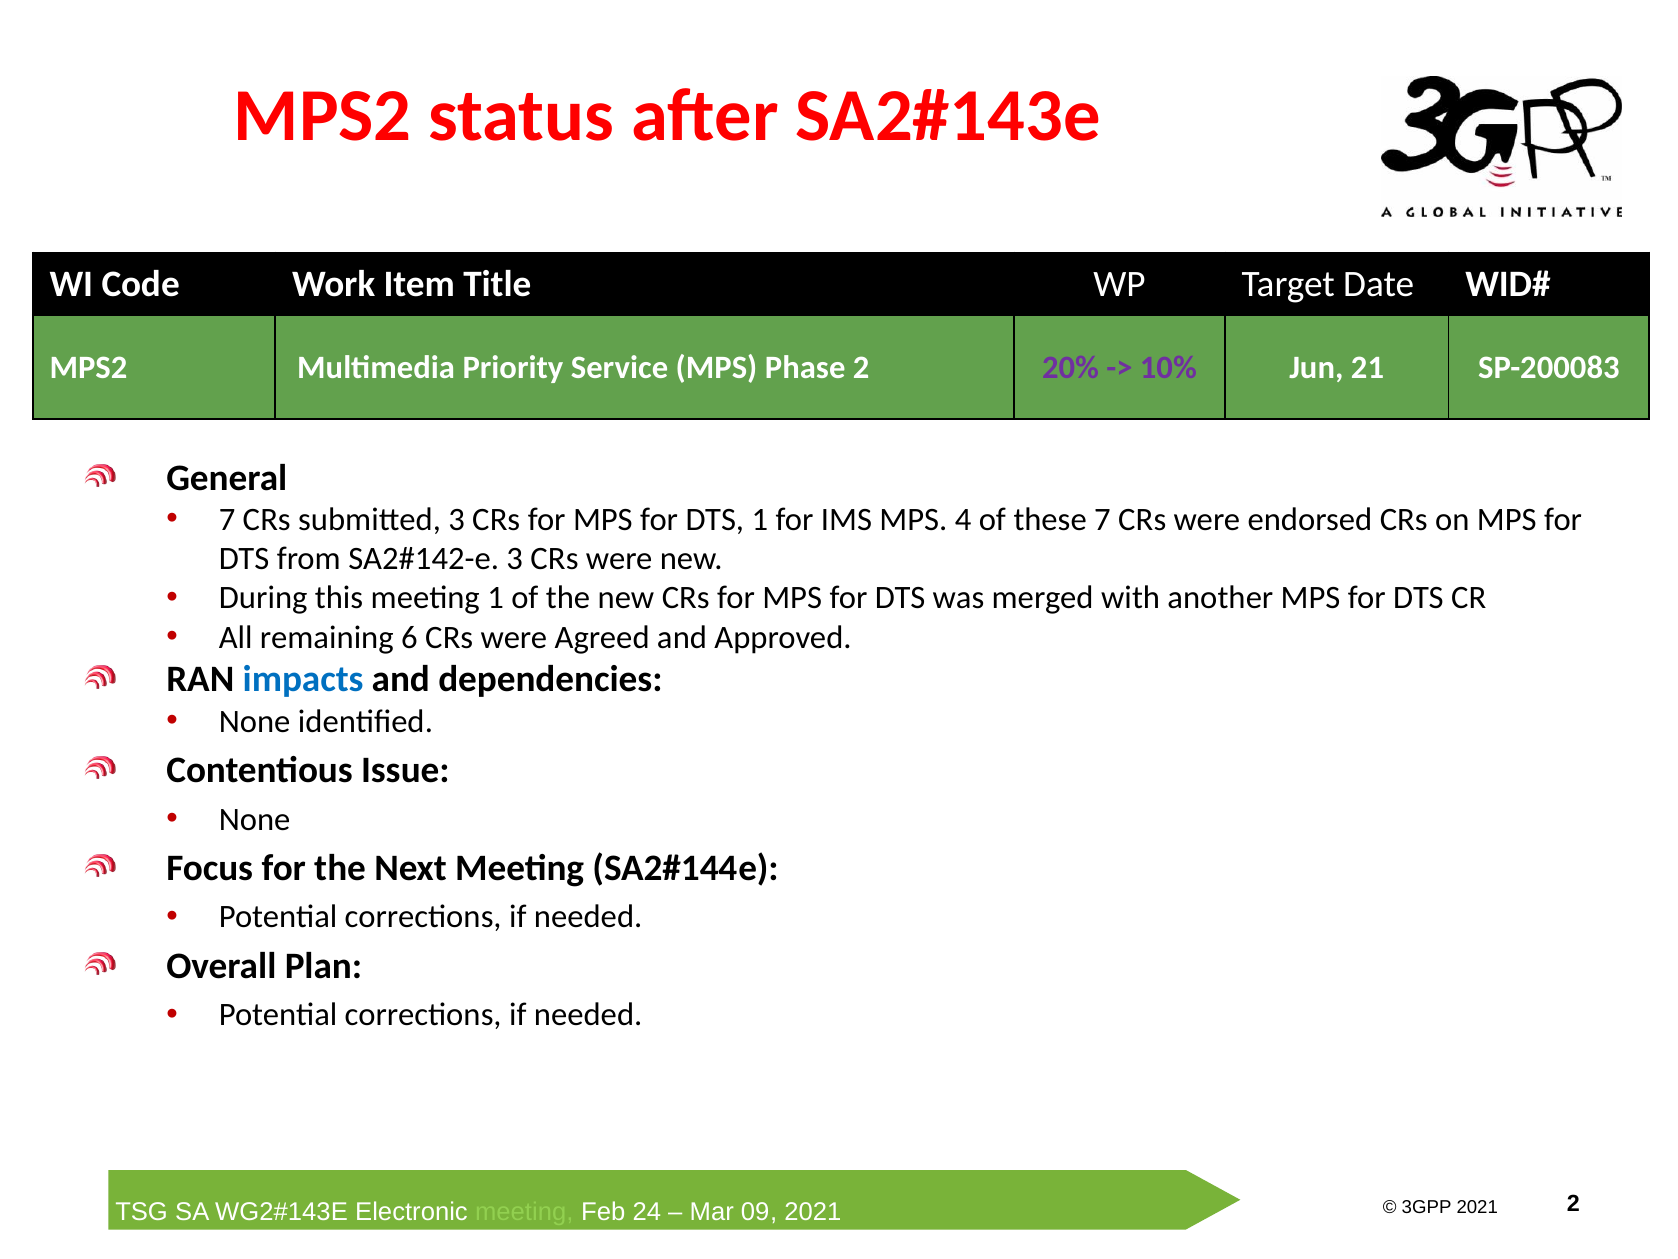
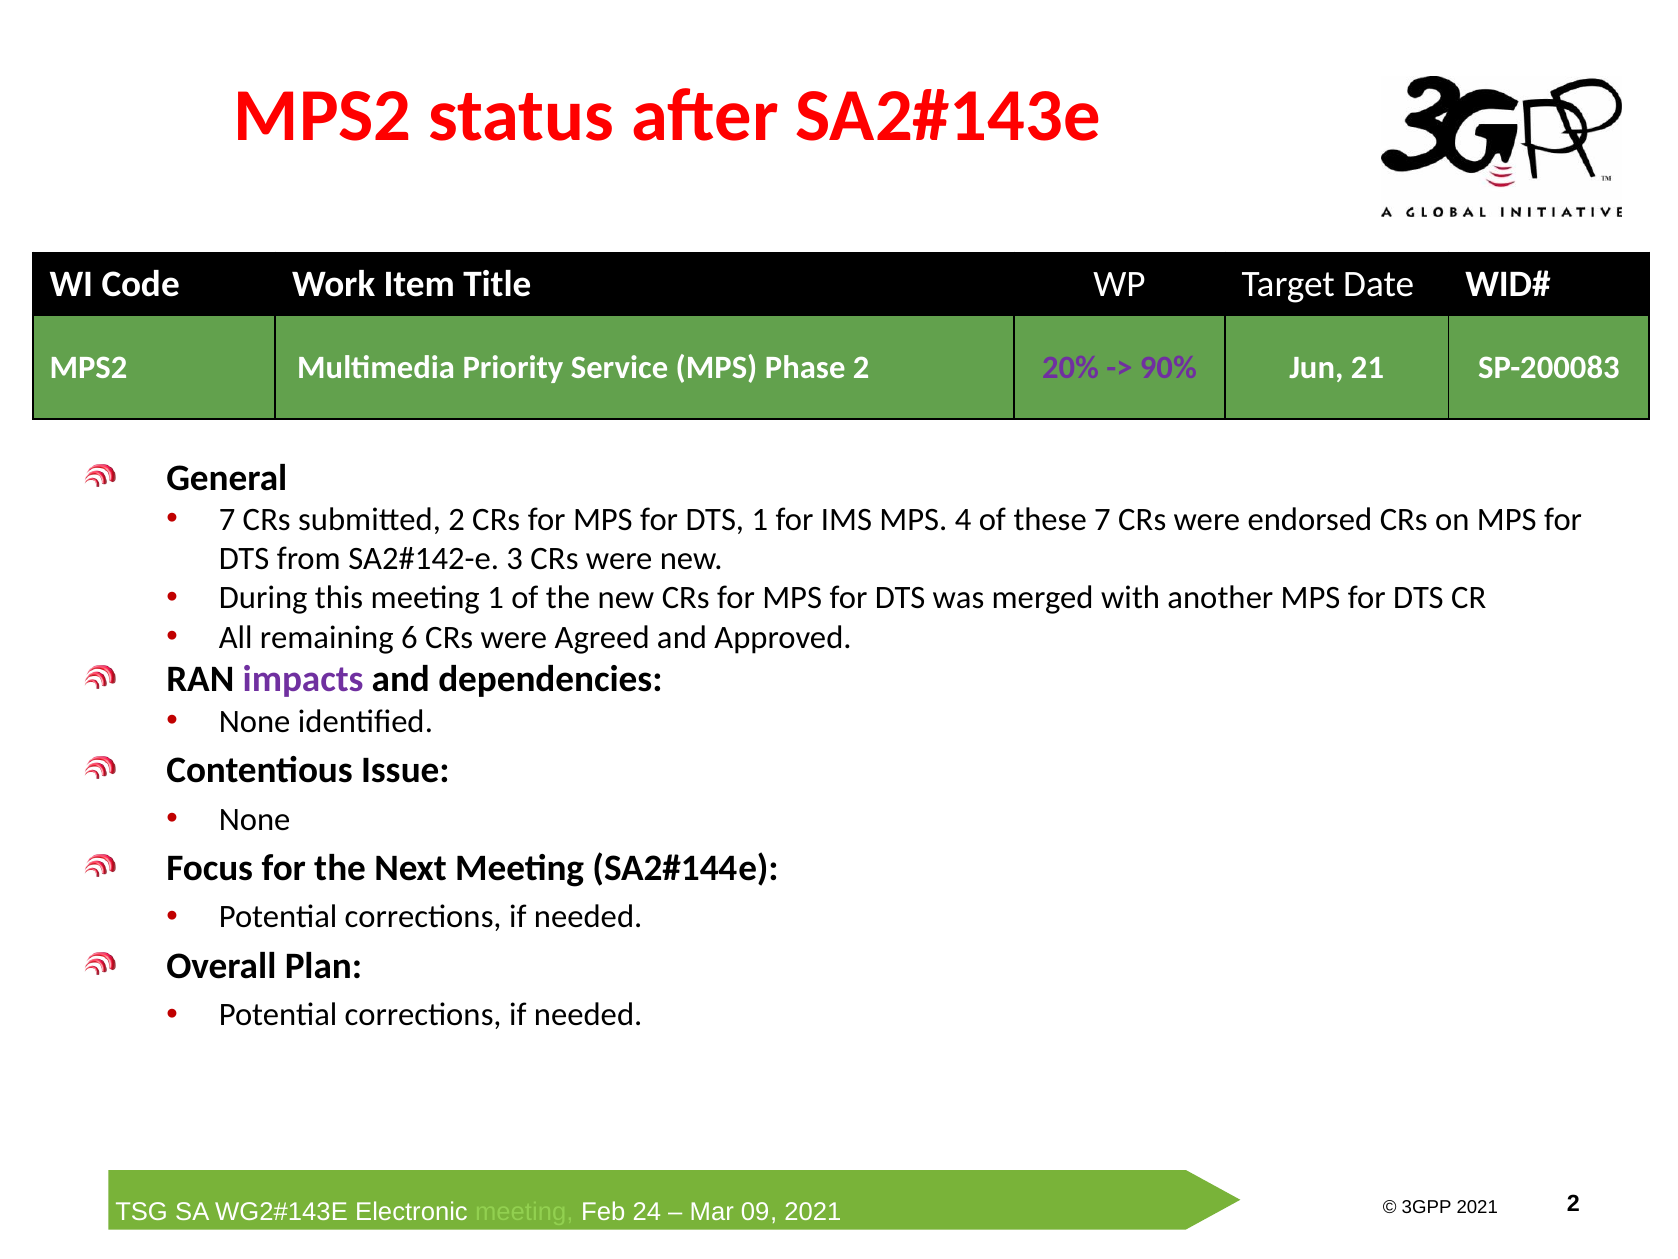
10%: 10% -> 90%
submitted 3: 3 -> 2
impacts colour: blue -> purple
